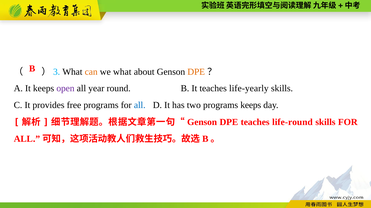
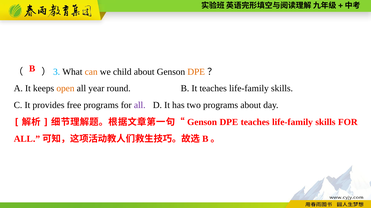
we what: what -> child
open colour: purple -> orange
It teaches life-yearly: life-yearly -> life-family
all at (140, 105) colour: blue -> purple
programs keeps: keeps -> about
DPE teaches life-round: life-round -> life-family
